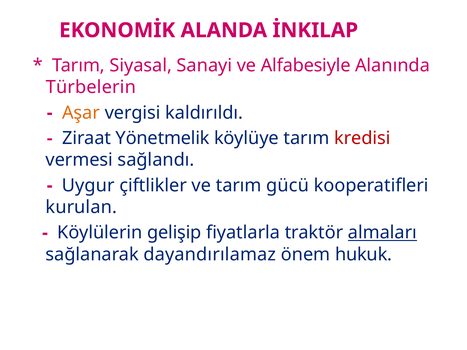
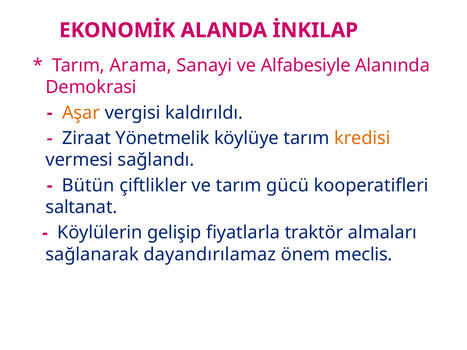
Siyasal: Siyasal -> Arama
Türbelerin: Türbelerin -> Demokrasi
kredisi colour: red -> orange
Uygur: Uygur -> Bütün
kurulan: kurulan -> saltanat
almaları underline: present -> none
hukuk: hukuk -> meclis
